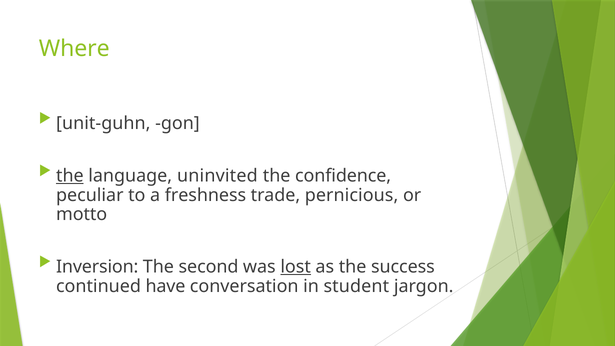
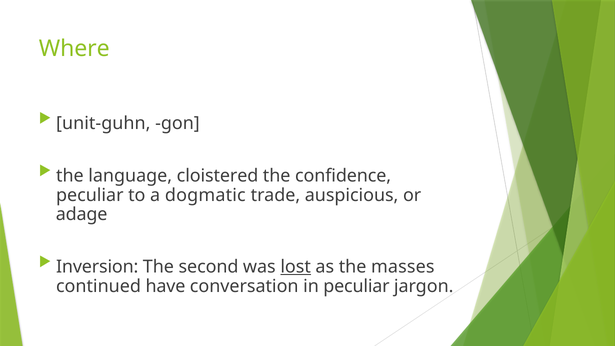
the at (70, 176) underline: present -> none
uninvited: uninvited -> cloistered
freshness: freshness -> dogmatic
pernicious: pernicious -> auspicious
motto: motto -> adage
success: success -> masses
in student: student -> peculiar
